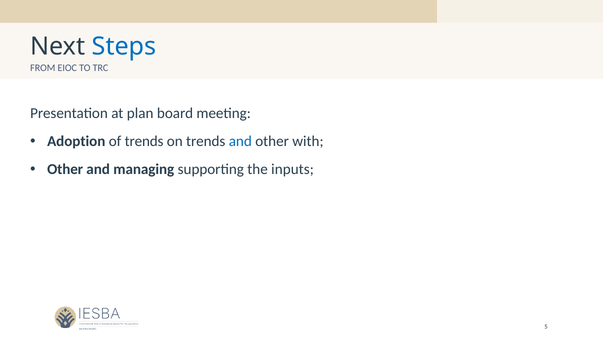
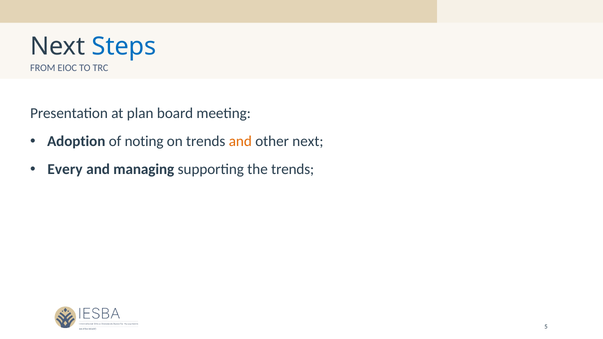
of trends: trends -> noting
and at (240, 141) colour: blue -> orange
other with: with -> next
Other at (65, 169): Other -> Every
the inputs: inputs -> trends
